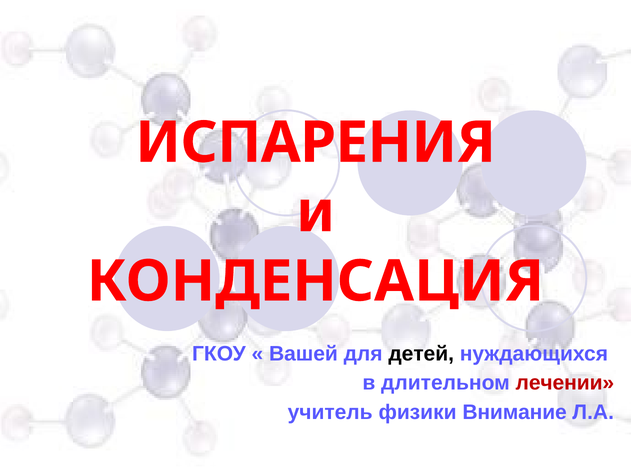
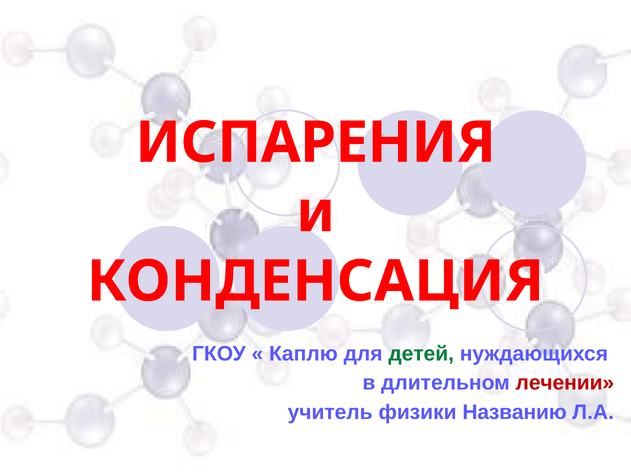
Вашей: Вашей -> Каплю
детей colour: black -> green
Внимание: Внимание -> Названию
